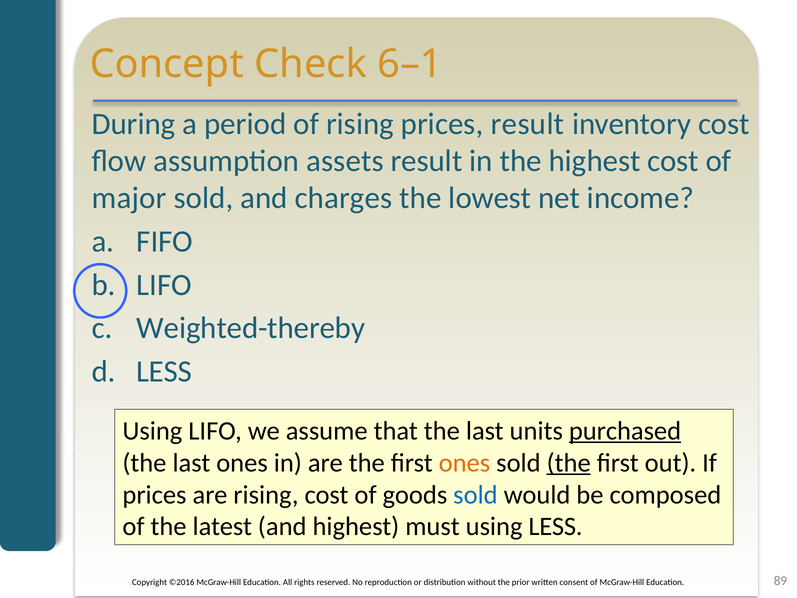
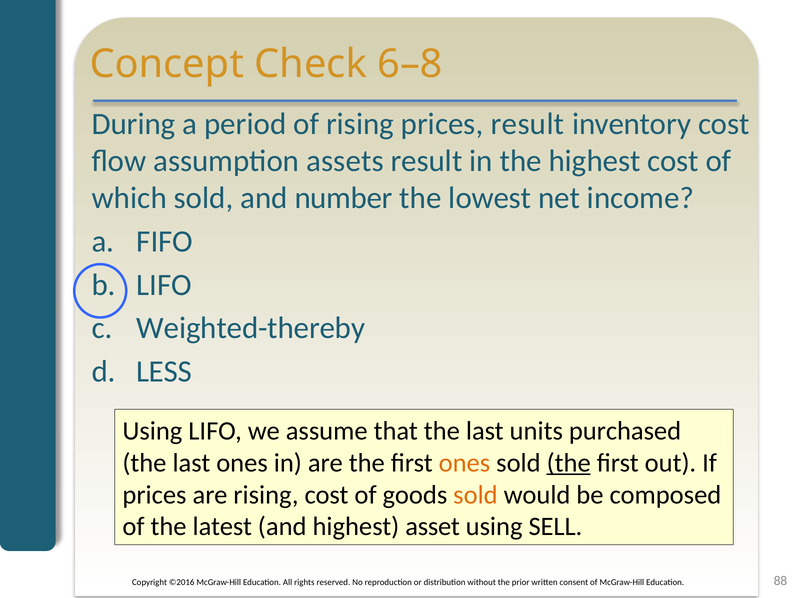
6–1: 6–1 -> 6–8
major: major -> which
charges: charges -> number
purchased underline: present -> none
sold at (475, 495) colour: blue -> orange
must: must -> asset
using LESS: LESS -> SELL
89: 89 -> 88
